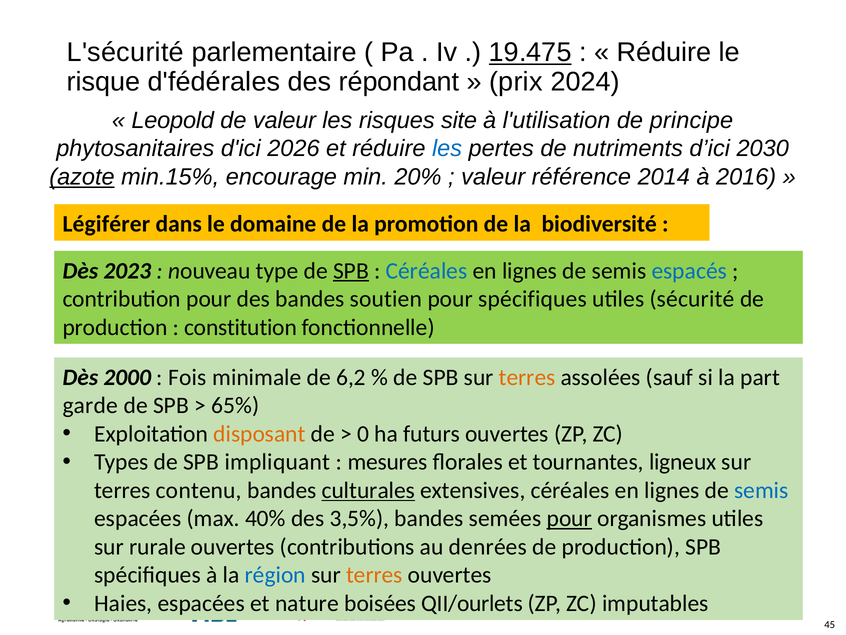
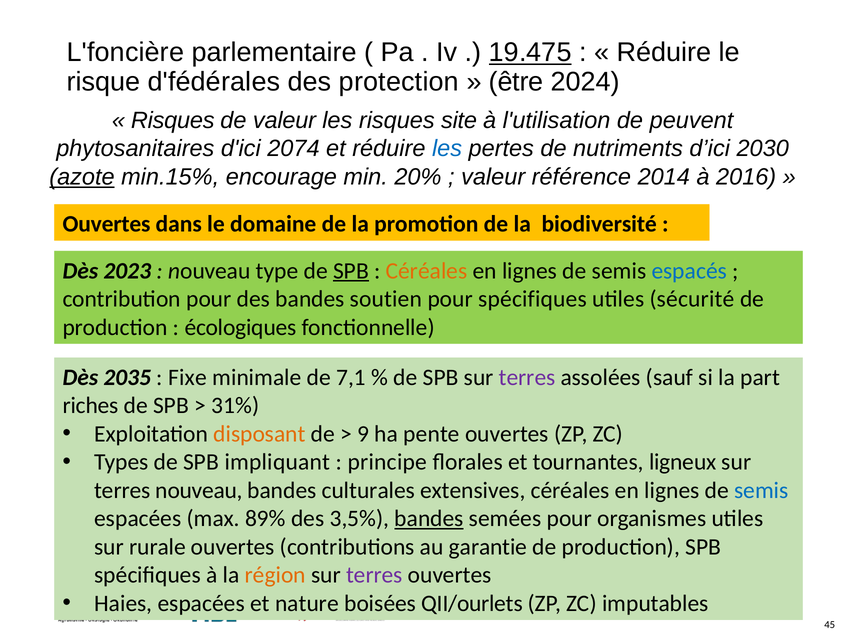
L'sécurité: L'sécurité -> L'foncière
répondant: répondant -> protection
prix: prix -> être
Leopold at (173, 120): Leopold -> Risques
principe: principe -> peuvent
2026: 2026 -> 2074
Légiférer at (106, 224): Légiférer -> Ouvertes
Céréales at (427, 271) colour: blue -> orange
constitution: constitution -> écologiques
2000: 2000 -> 2035
Fois: Fois -> Fixe
6,2: 6,2 -> 7,1
terres at (527, 377) colour: orange -> purple
garde: garde -> riches
65%: 65% -> 31%
0: 0 -> 9
futurs: futurs -> pente
mesures: mesures -> principe
terres contenu: contenu -> nouveau
culturales underline: present -> none
40%: 40% -> 89%
bandes at (429, 518) underline: none -> present
pour at (569, 518) underline: present -> none
denrées: denrées -> garantie
région colour: blue -> orange
terres at (374, 575) colour: orange -> purple
